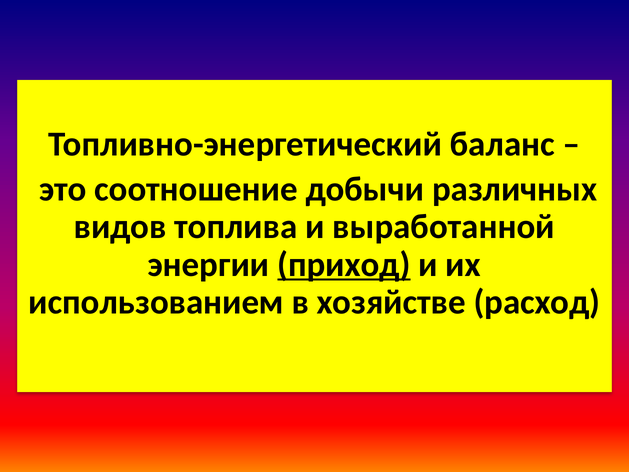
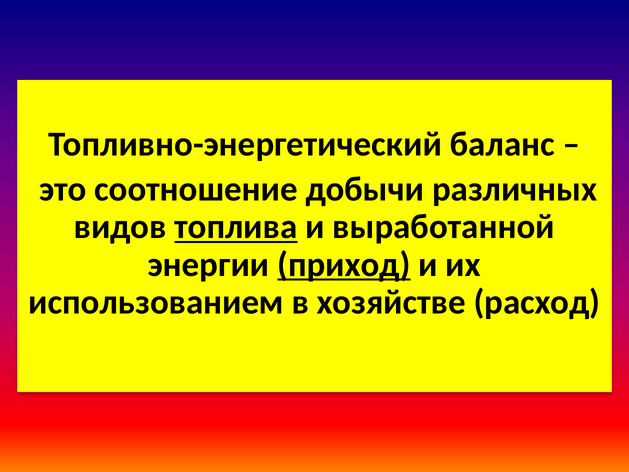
топлива underline: none -> present
